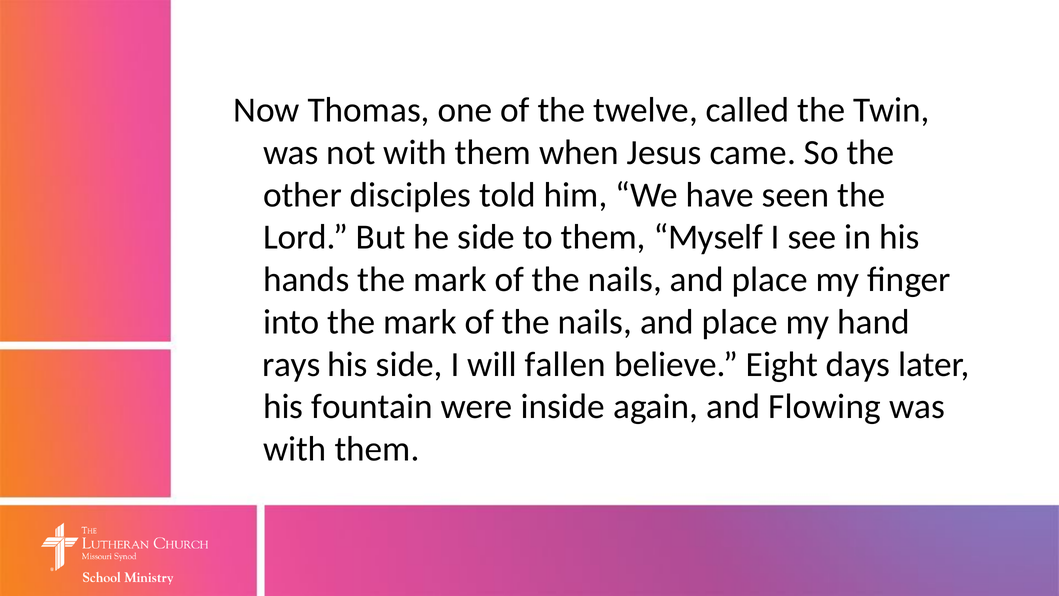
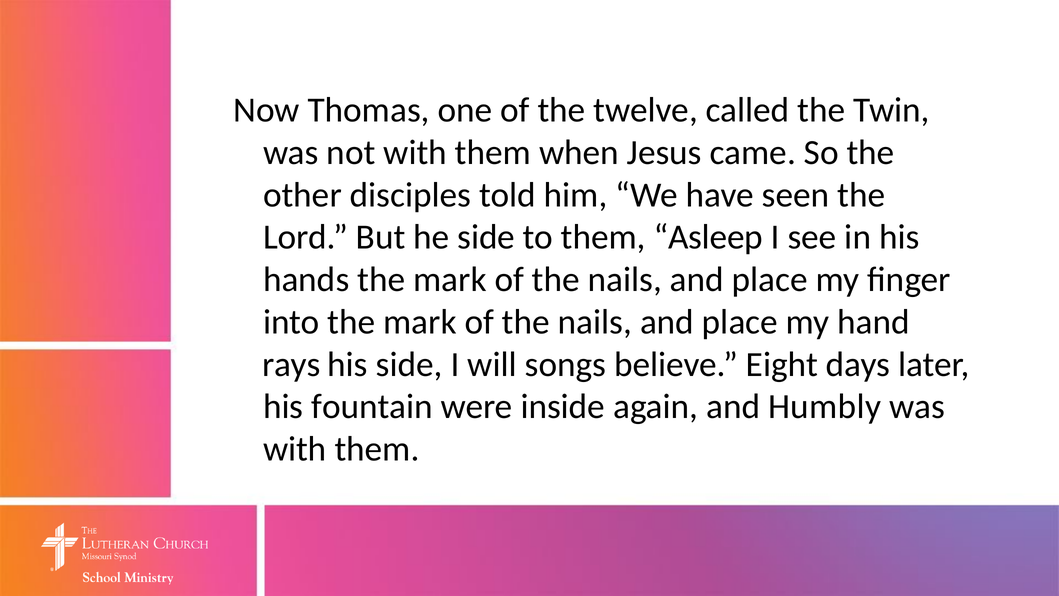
Myself: Myself -> Asleep
fallen: fallen -> songs
Flowing: Flowing -> Humbly
